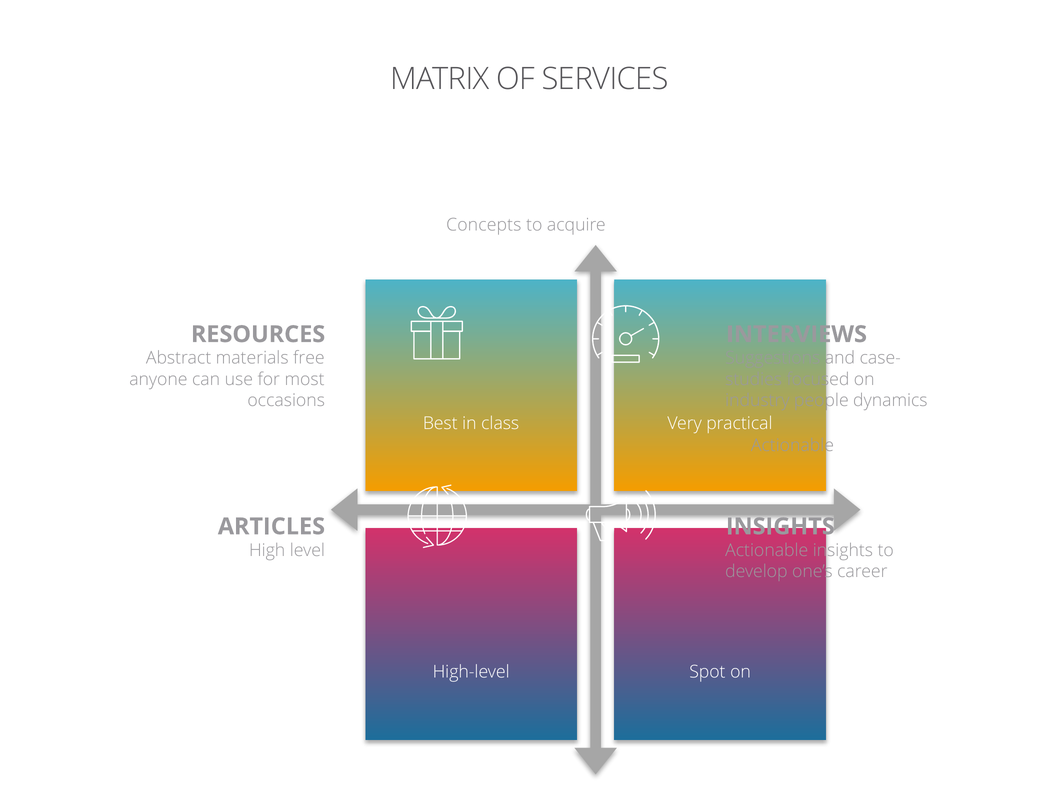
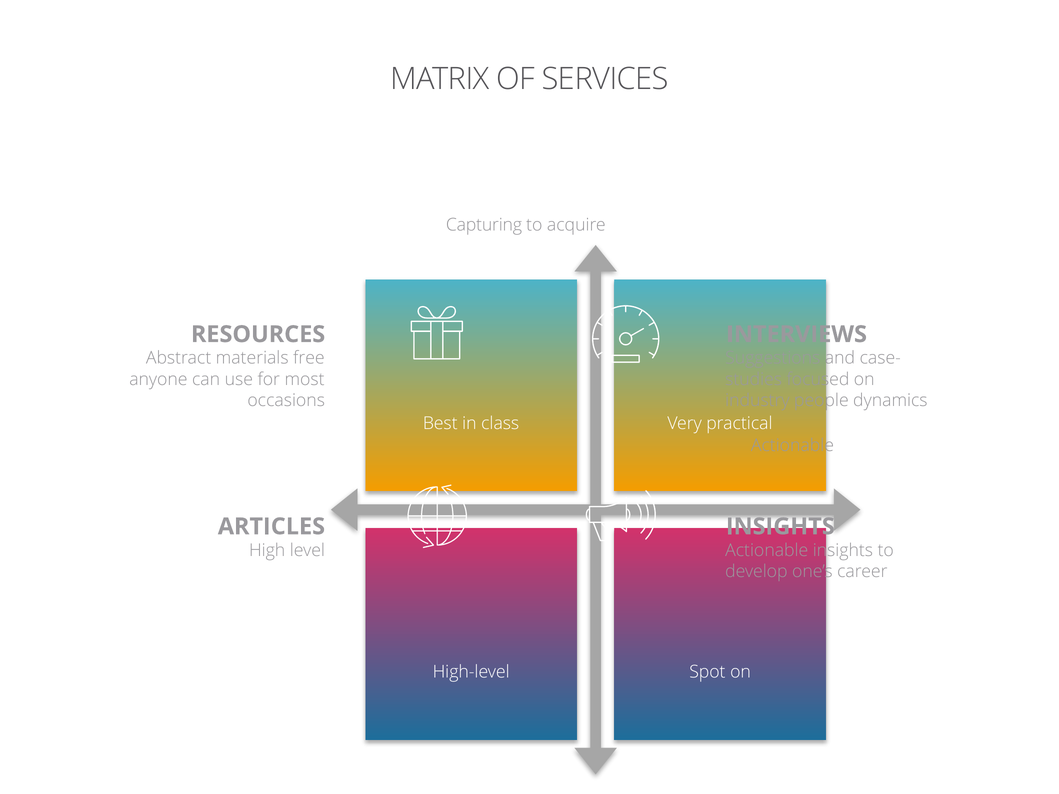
Concepts: Concepts -> Capturing
